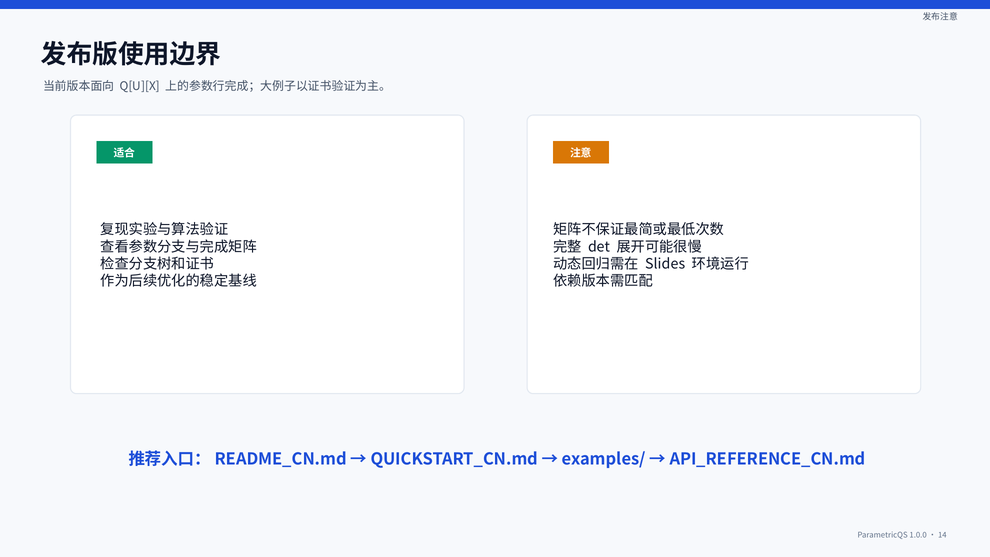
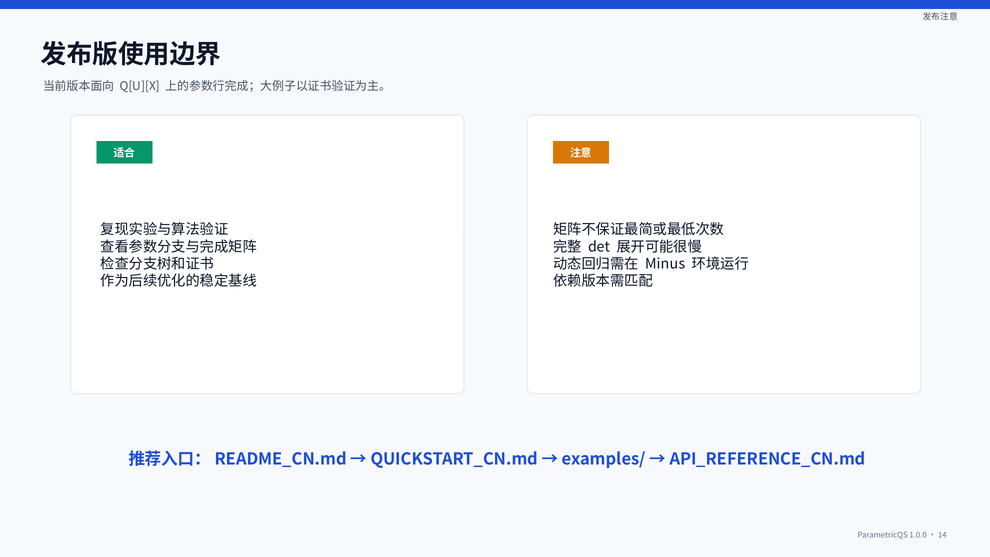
Slides: Slides -> Minus
